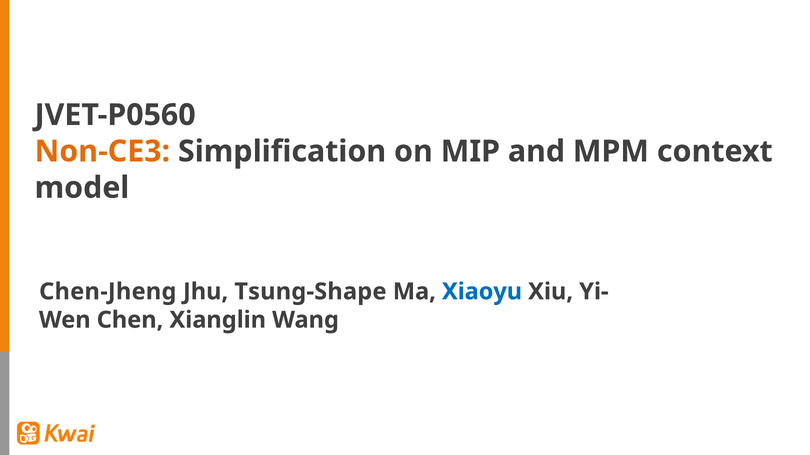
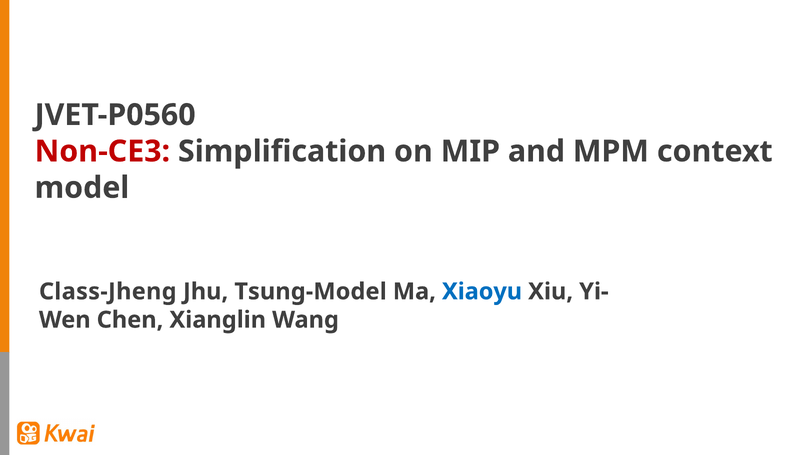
Non-CE3 colour: orange -> red
Chen-Jheng: Chen-Jheng -> Class-Jheng
Tsung-Shape: Tsung-Shape -> Tsung-Model
